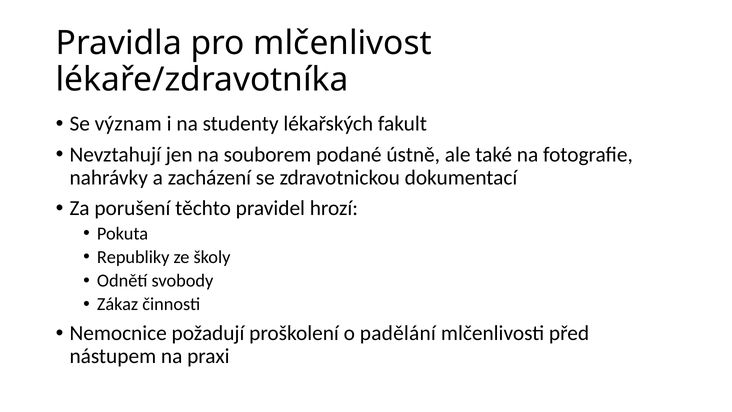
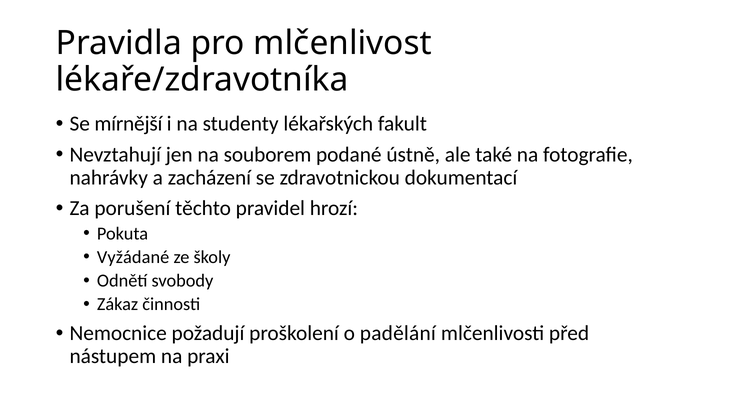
význam: význam -> mírnější
Republiky: Republiky -> Vyžádané
